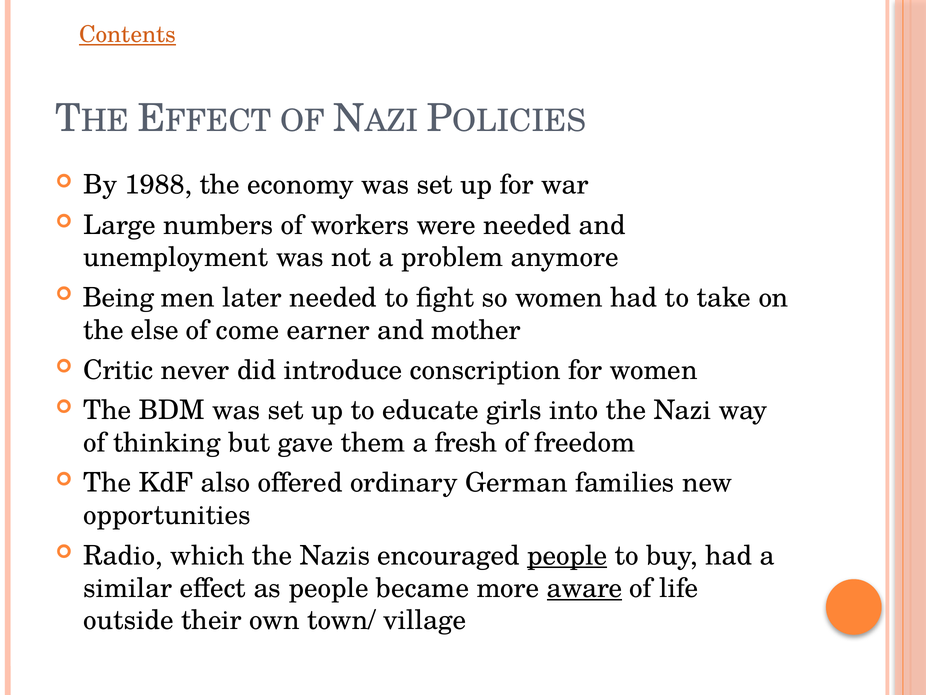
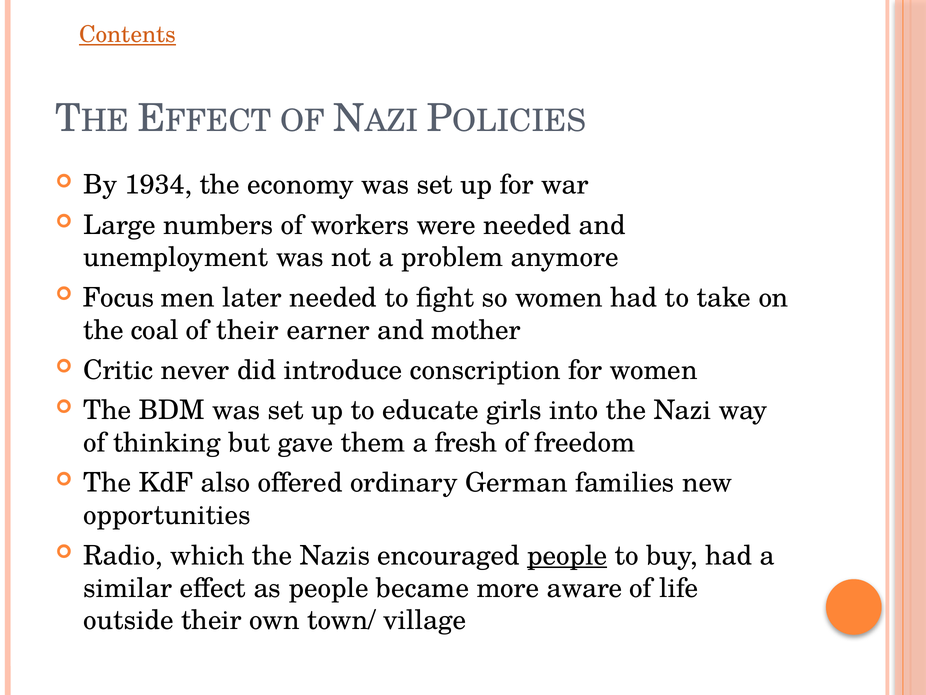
1988: 1988 -> 1934
Being: Being -> Focus
else: else -> coal
of come: come -> their
aware underline: present -> none
